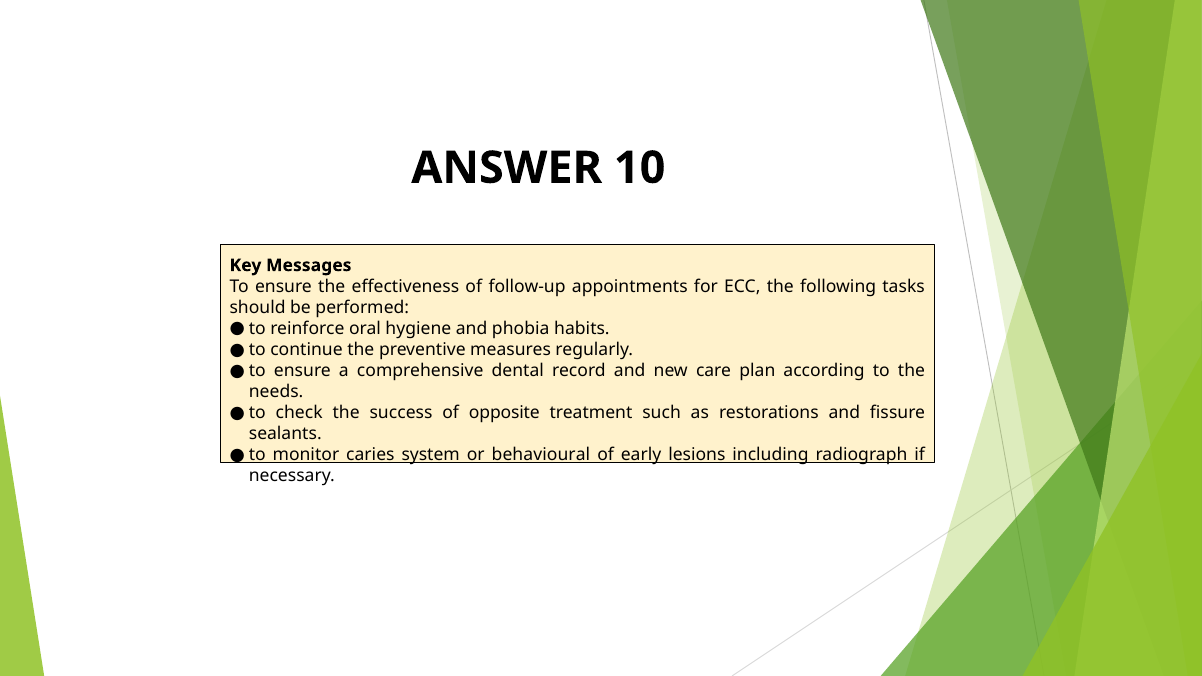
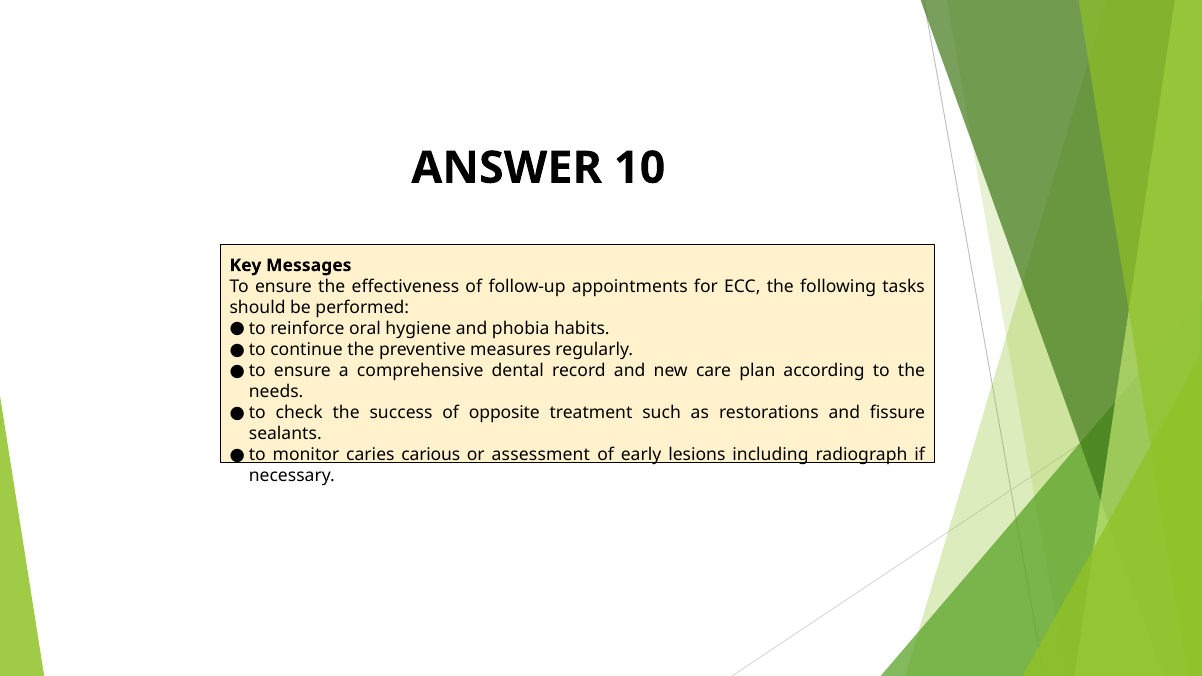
system: system -> carious
behavioural: behavioural -> assessment
